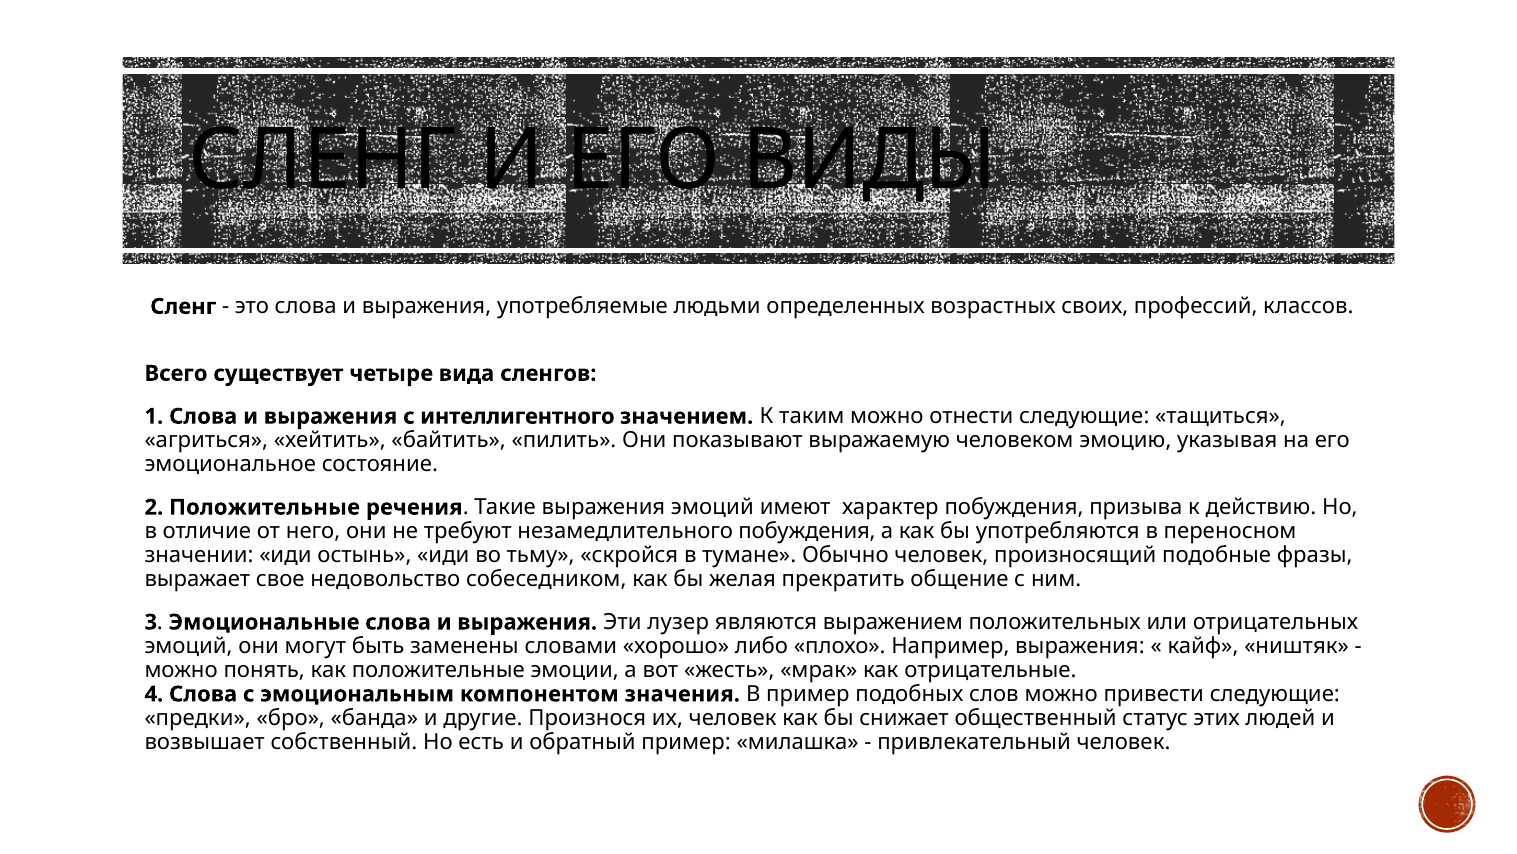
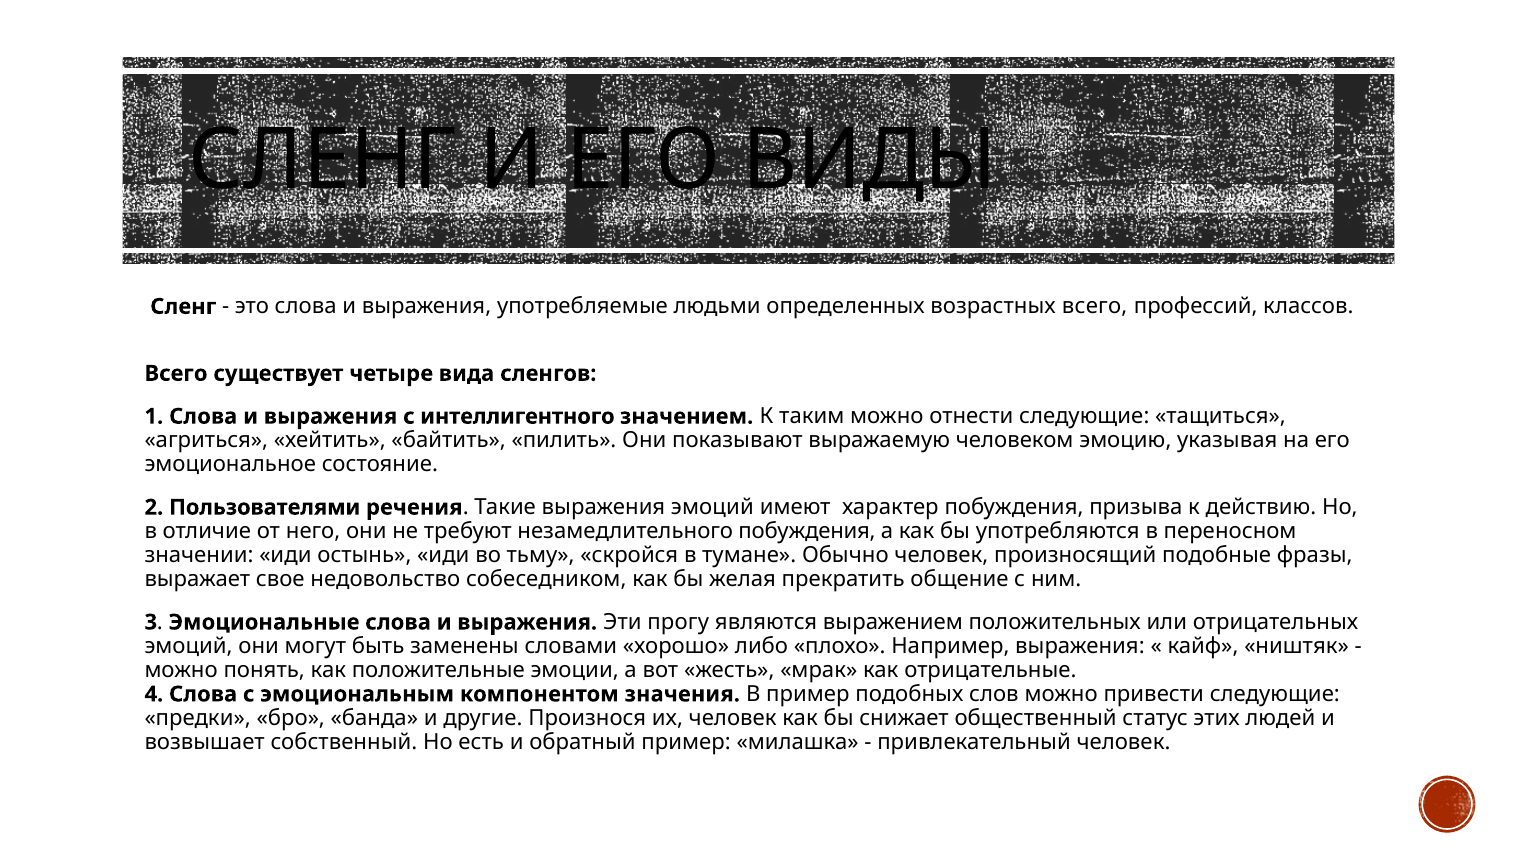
возрастных своих: своих -> всего
2 Положительные: Положительные -> Пользователями
лузер: лузер -> прогу
